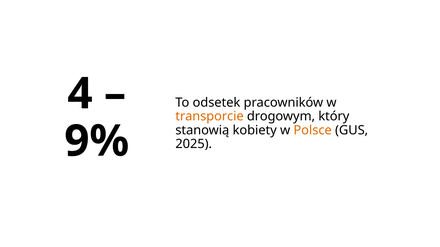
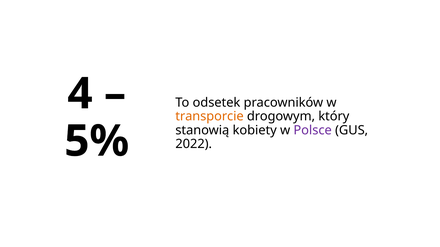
Polsce colour: orange -> purple
9%: 9% -> 5%
2025: 2025 -> 2022
